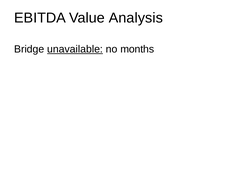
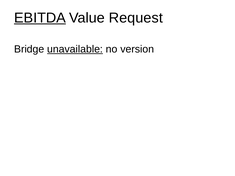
EBITDA underline: none -> present
Analysis: Analysis -> Request
months: months -> version
